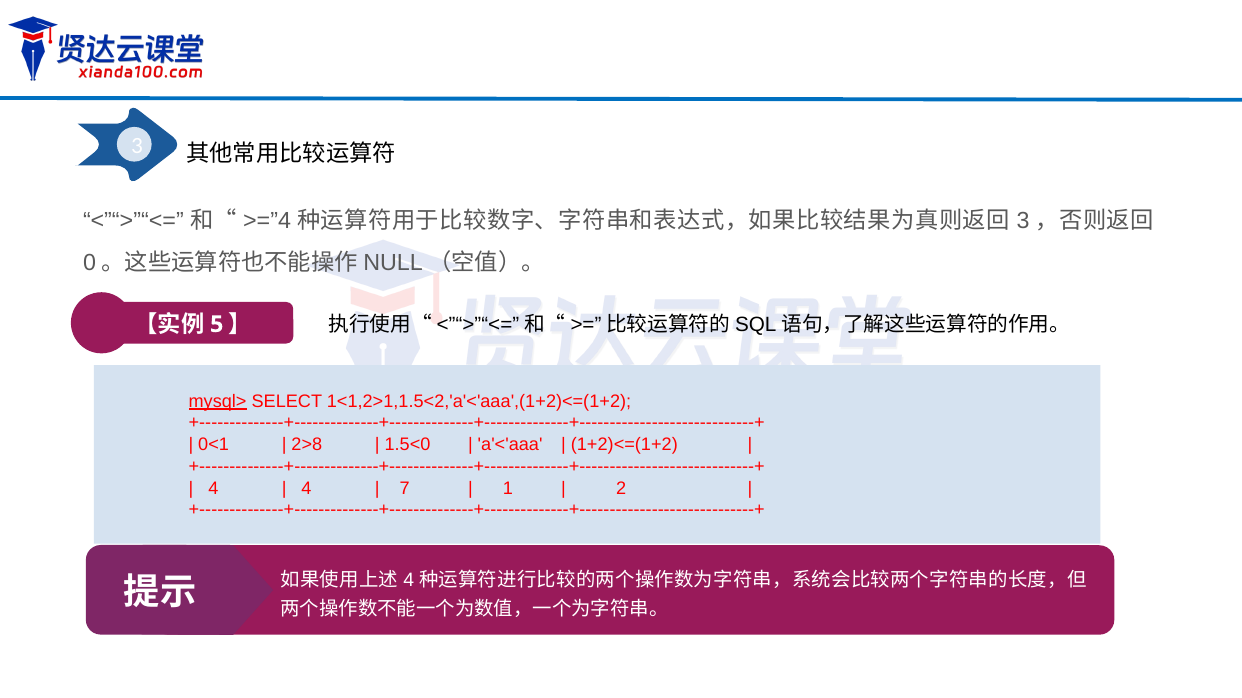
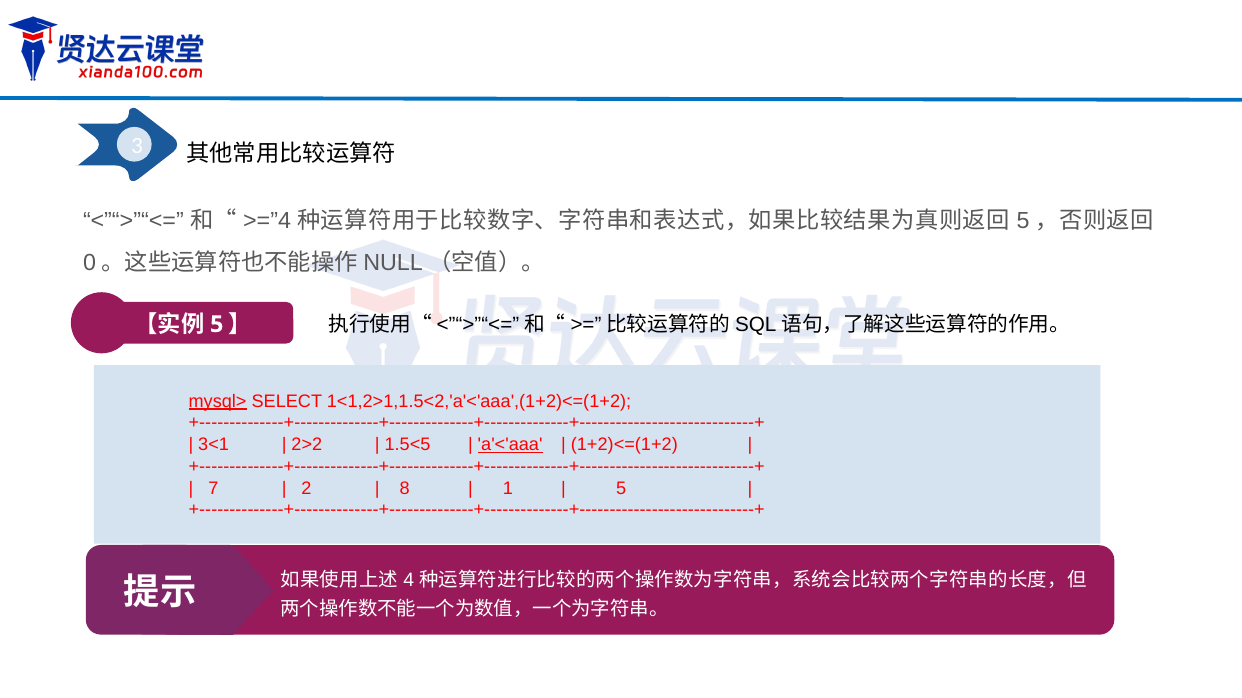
3 at (1023, 221): 3 -> 5
0<1: 0<1 -> 3<1
2>8: 2>8 -> 2>2
1.5<0: 1.5<0 -> 1.5<5
a'<'aaa underline: none -> present
4 at (213, 489): 4 -> 7
4 at (307, 489): 4 -> 2
7: 7 -> 8
2 at (621, 489): 2 -> 5
